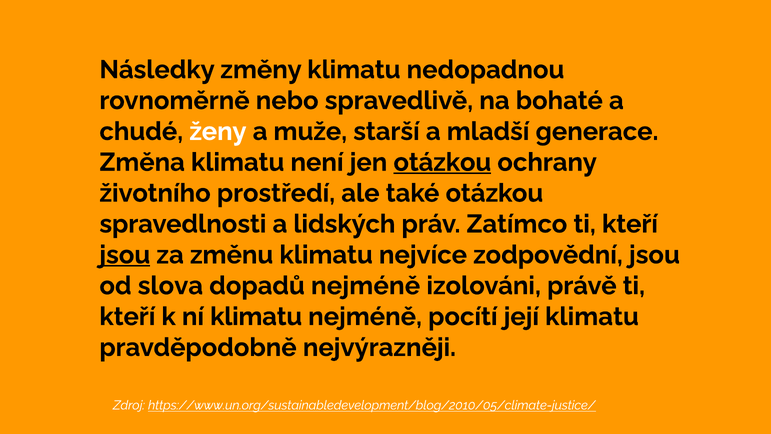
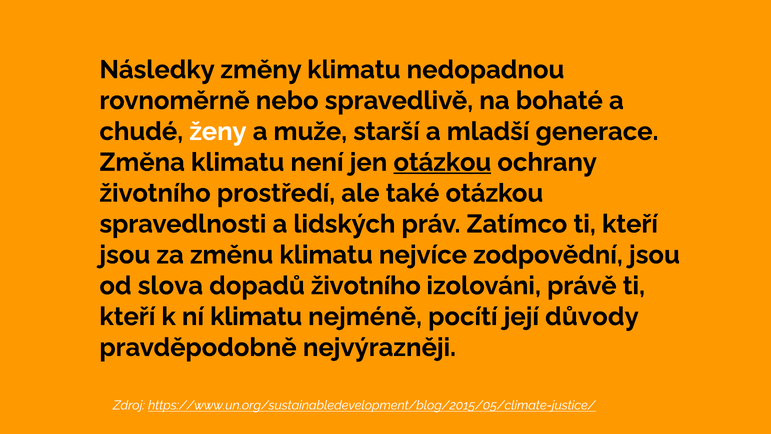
jsou at (125, 255) underline: present -> none
dopadů nejméně: nejméně -> životního
její klimatu: klimatu -> důvody
https://www.un.org/sustainabledevelopment/blog/2010/05/climate-justice/: https://www.un.org/sustainabledevelopment/blog/2010/05/climate-justice/ -> https://www.un.org/sustainabledevelopment/blog/2015/05/climate-justice/
